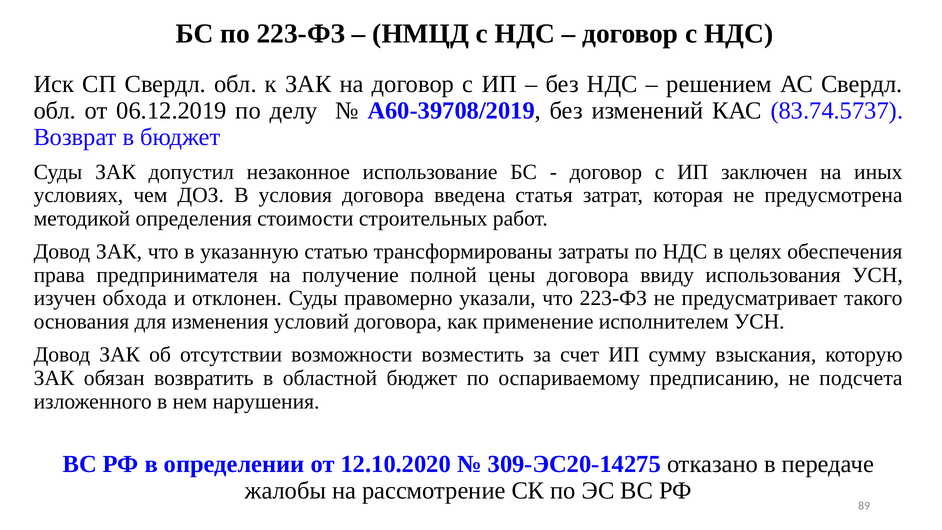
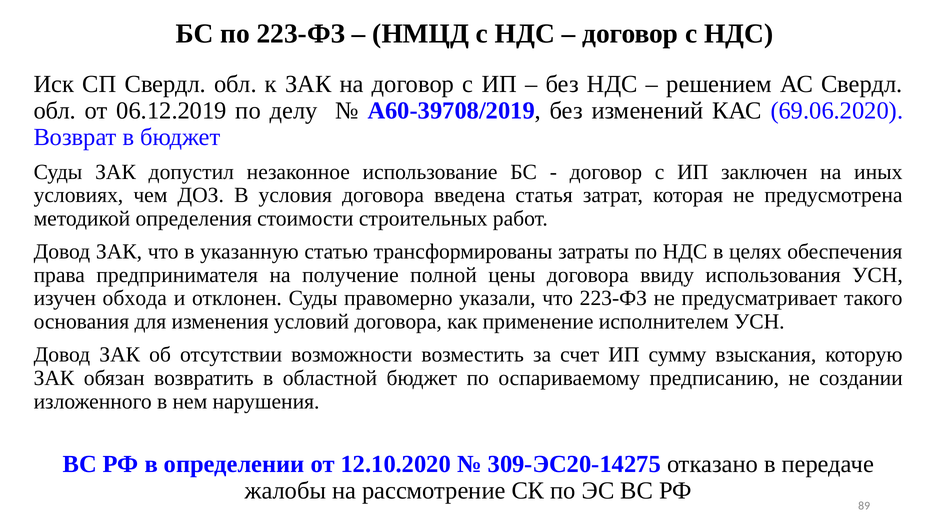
83.74.5737: 83.74.5737 -> 69.06.2020
подсчета: подсчета -> создании
